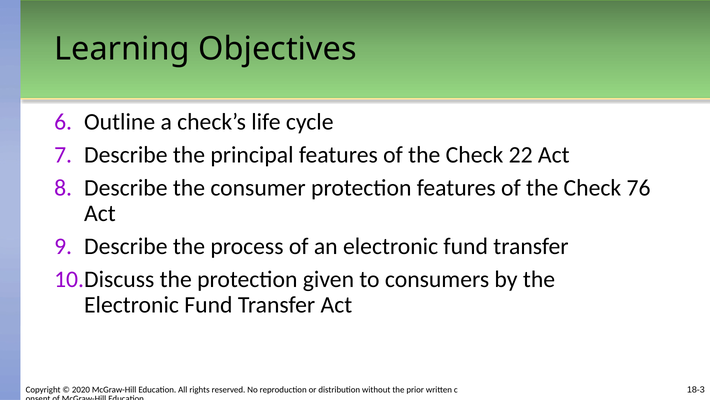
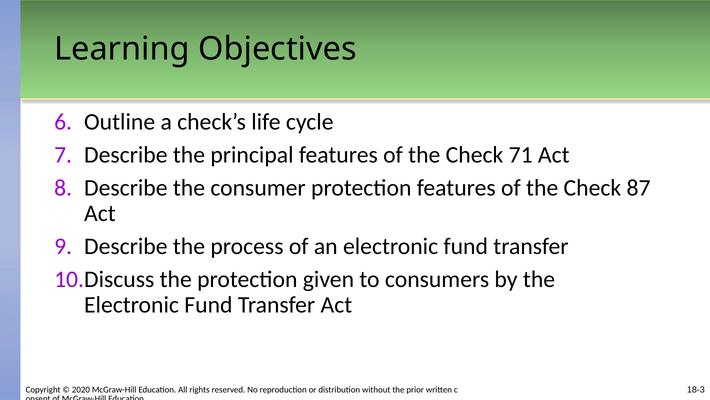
22: 22 -> 71
76: 76 -> 87
